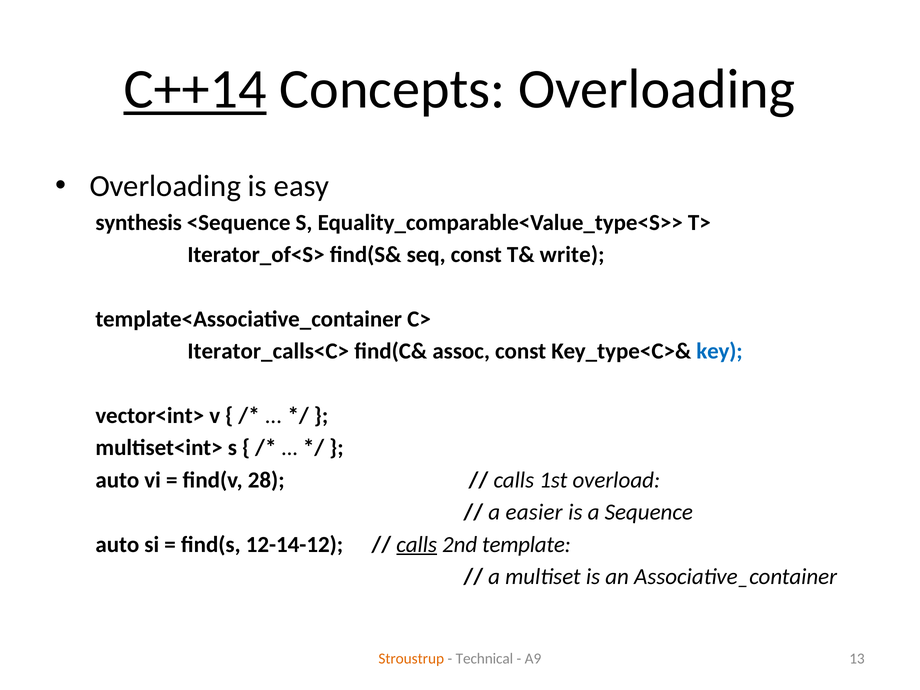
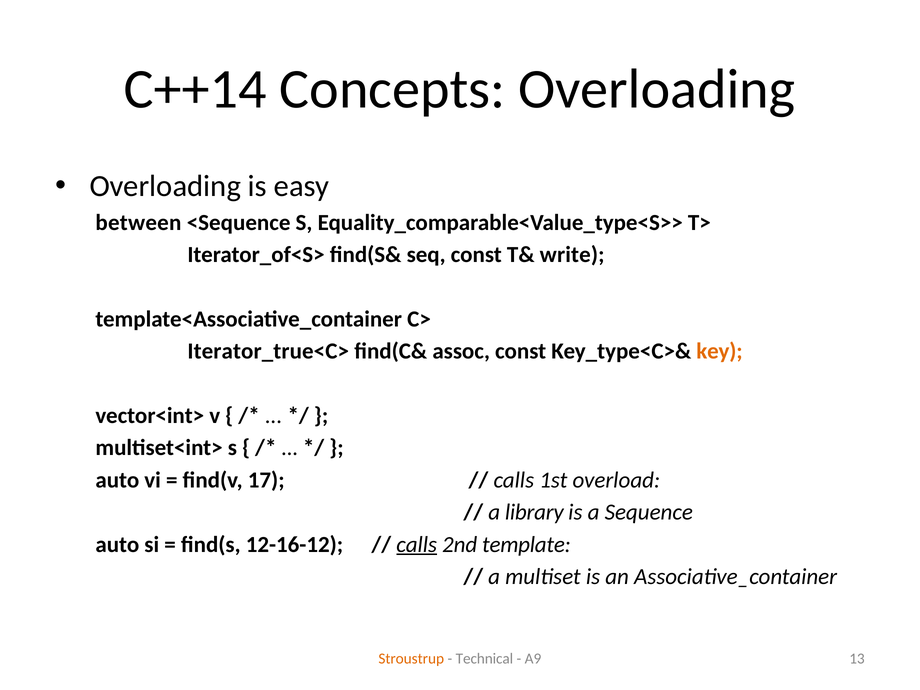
C++14 underline: present -> none
synthesis: synthesis -> between
Iterator_calls<C>: Iterator_calls<C> -> Iterator_true<C>
key colour: blue -> orange
28: 28 -> 17
easier: easier -> library
12-14-12: 12-14-12 -> 12-16-12
